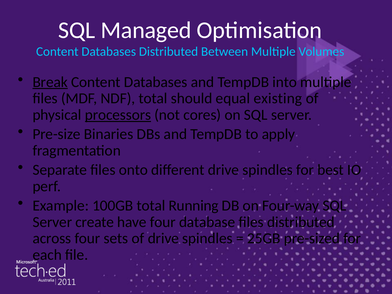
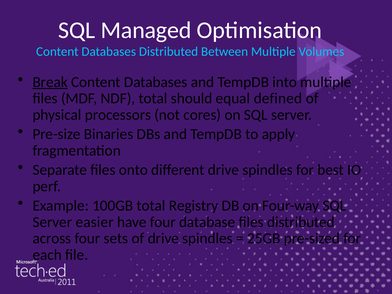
existing: existing -> defined
processors underline: present -> none
Running: Running -> Registry
create: create -> easier
